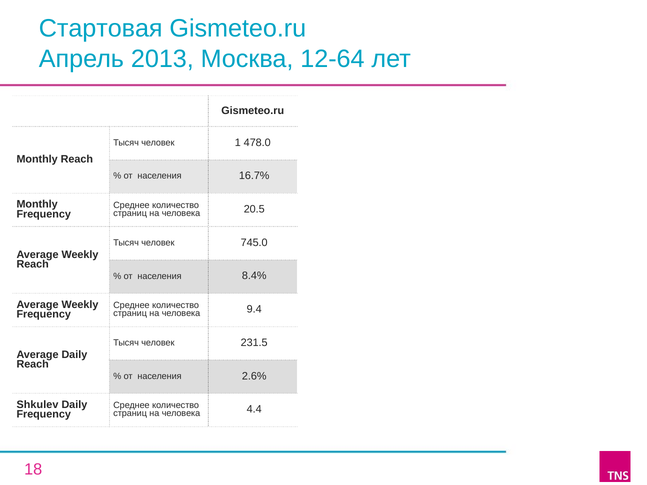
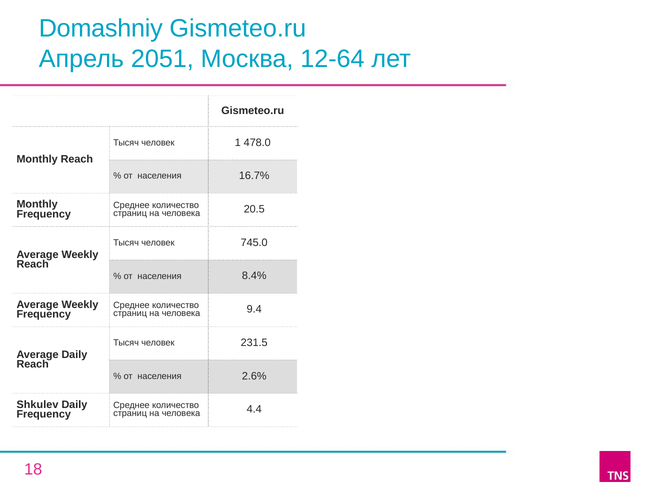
Стартовая: Стартовая -> Domashniy
2013: 2013 -> 2051
